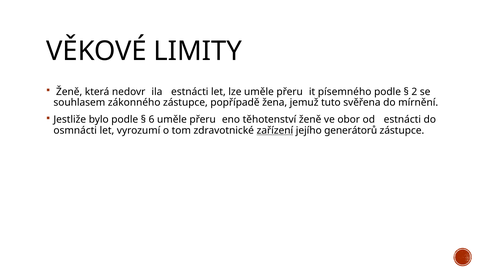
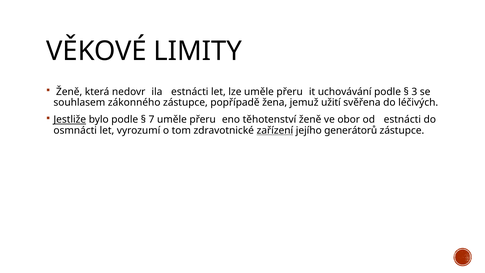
písemného: písemného -> uchovávání
2: 2 -> 3
tuto: tuto -> užití
mírnění: mírnění -> léčivých
Jestliže underline: none -> present
6: 6 -> 7
